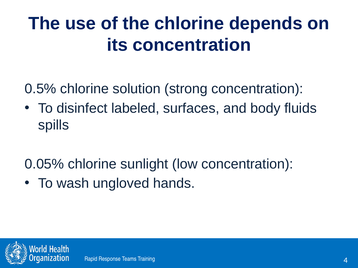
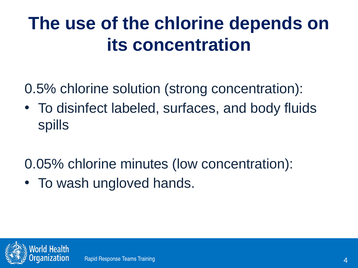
sunlight: sunlight -> minutes
